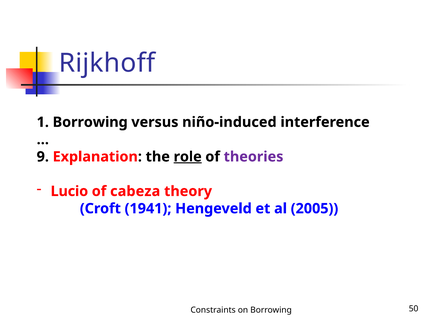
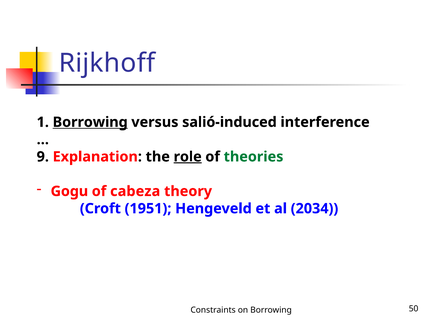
Borrowing at (90, 122) underline: none -> present
niño-induced: niño-induced -> salió-induced
theories colour: purple -> green
Lucio: Lucio -> Gogu
1941: 1941 -> 1951
2005: 2005 -> 2034
